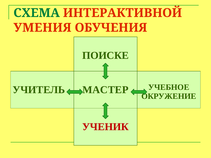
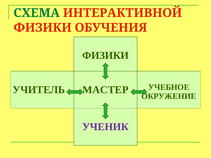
УМЕНИЯ at (42, 28): УМЕНИЯ -> ФИЗИКИ
ПОИСКЕ at (106, 56): ПОИСКЕ -> ФИЗИКИ
УЧЕНИК colour: red -> purple
